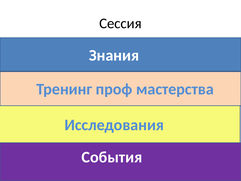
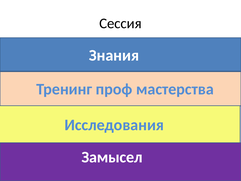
События: События -> Замысел
